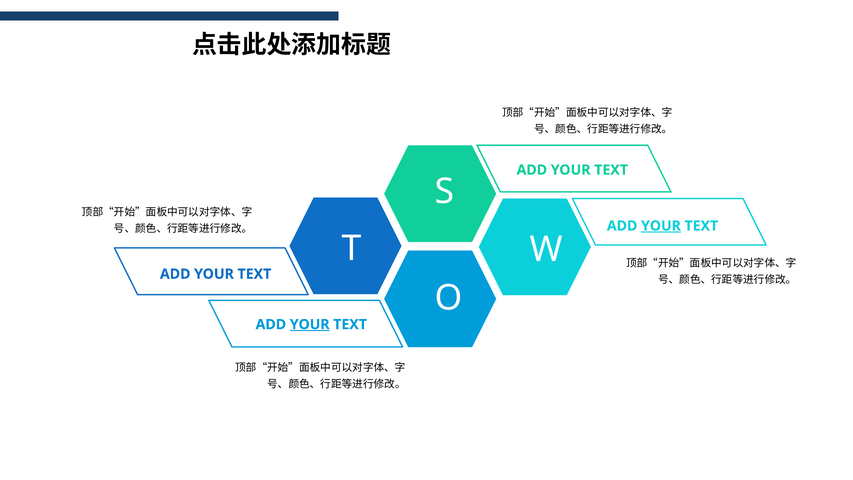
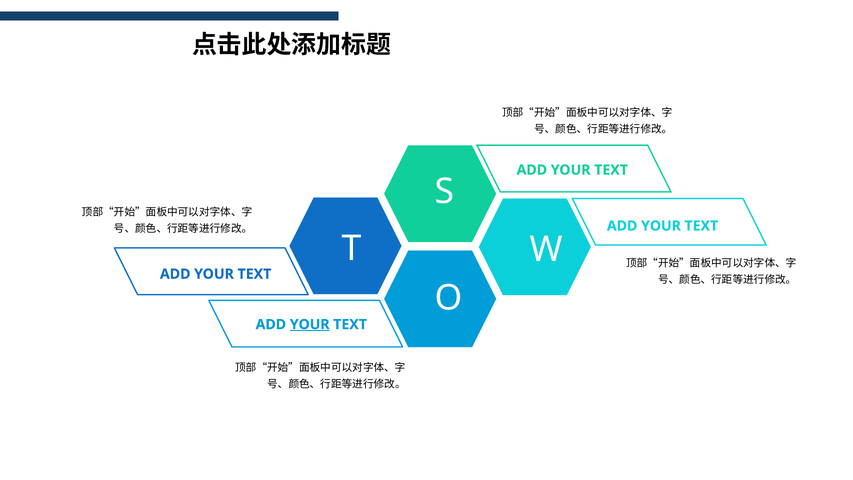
YOUR at (661, 226) underline: present -> none
